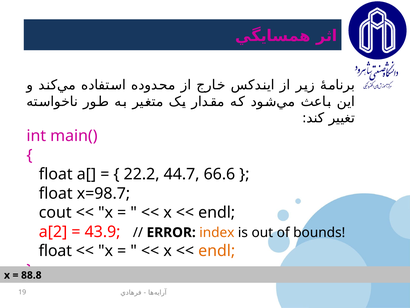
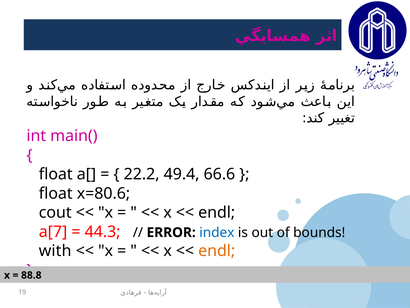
44.7: 44.7 -> 49.4
x=98.7: x=98.7 -> x=80.6
a[2: a[2 -> a[7
43.9: 43.9 -> 44.3
index colour: orange -> blue
float at (55, 251): float -> with
